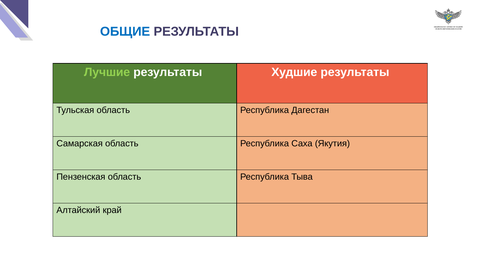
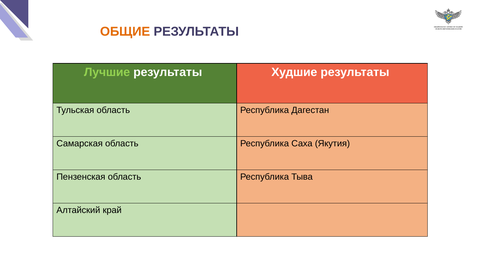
ОБЩИЕ colour: blue -> orange
